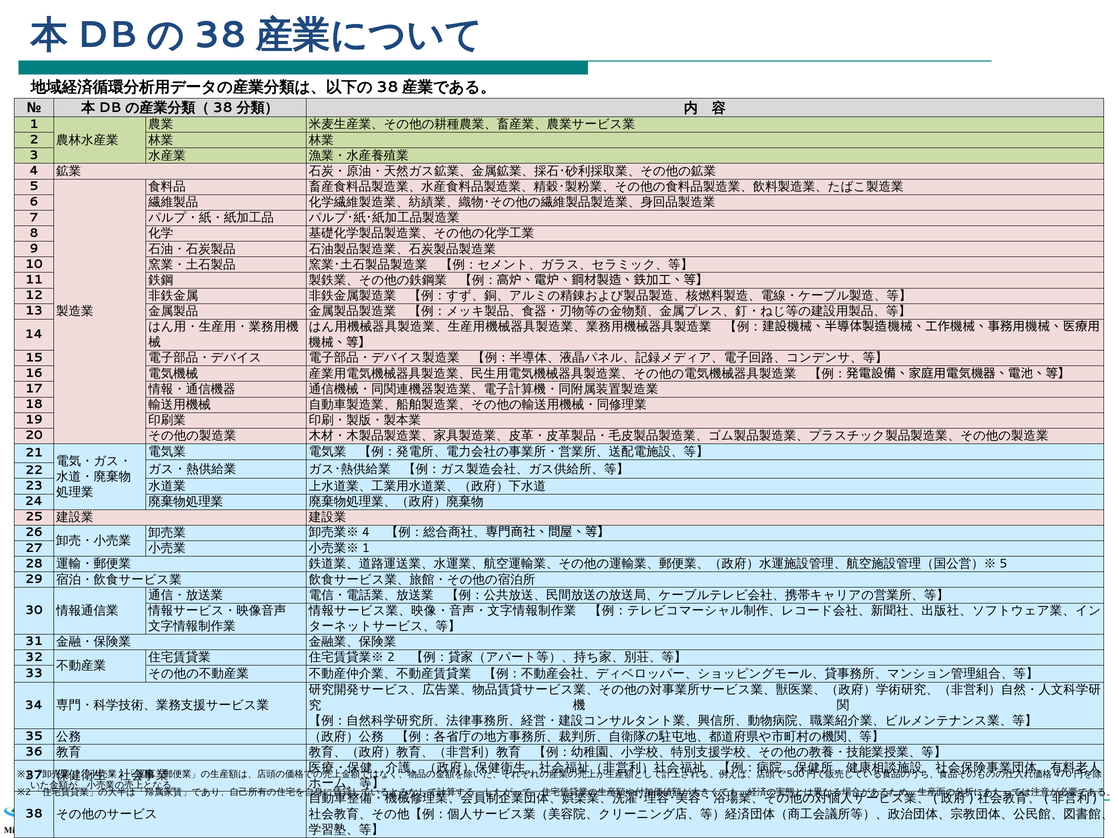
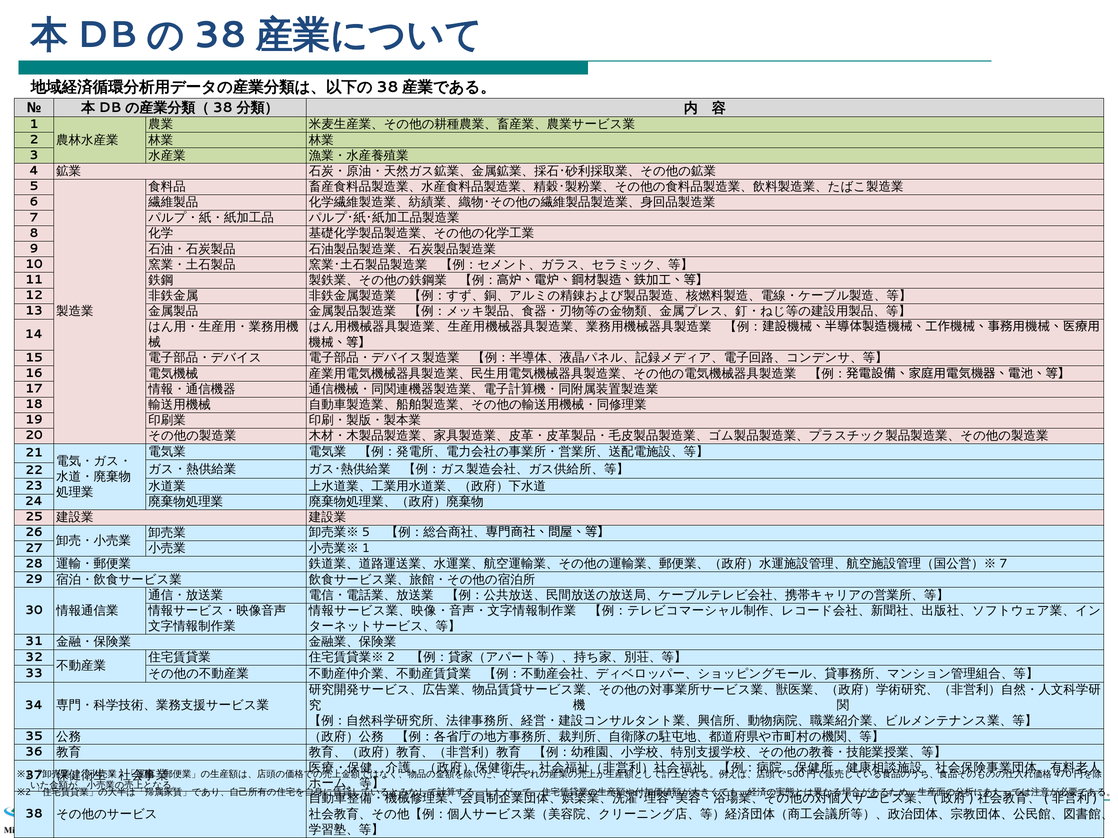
4 at (366, 533): 4 -> 5
5 at (1003, 564): 5 -> 7
